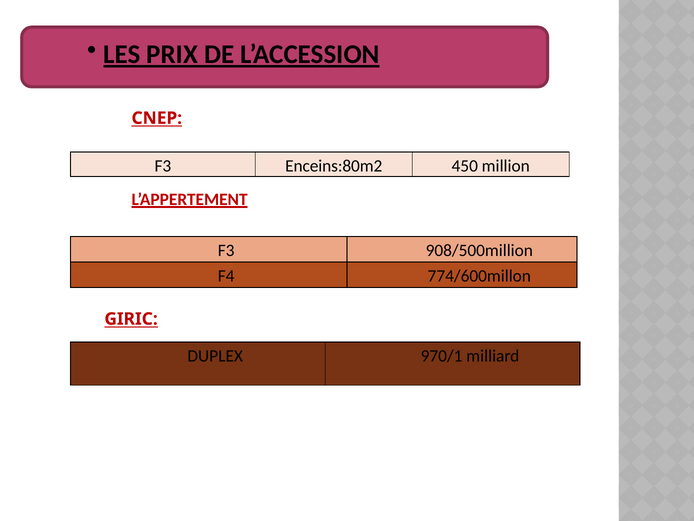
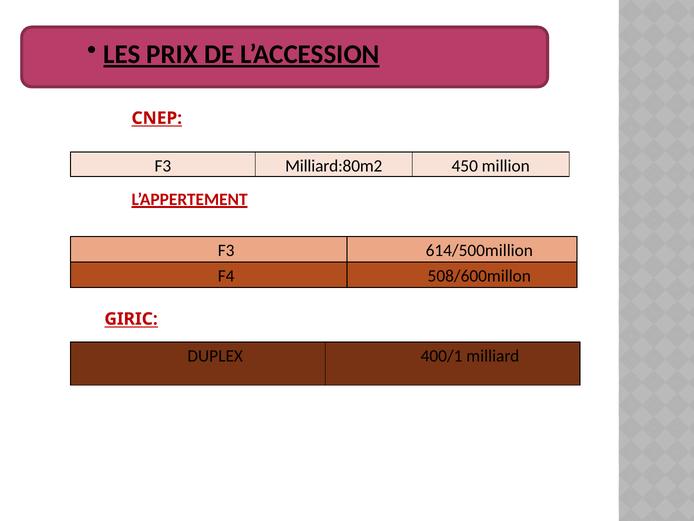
Enceins:80m2: Enceins:80m2 -> Milliard:80m2
908/500million: 908/500million -> 614/500million
774/600millon: 774/600millon -> 508/600millon
970/1: 970/1 -> 400/1
